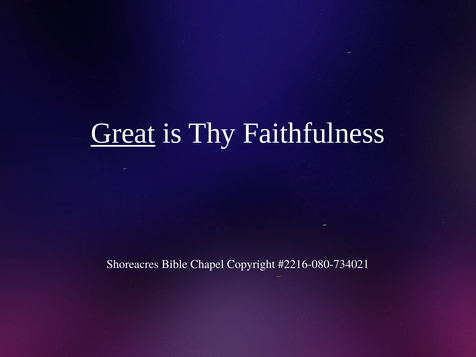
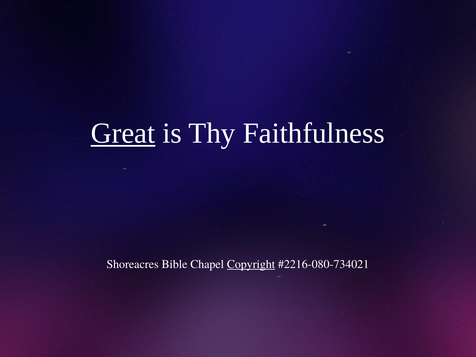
Copyright underline: none -> present
